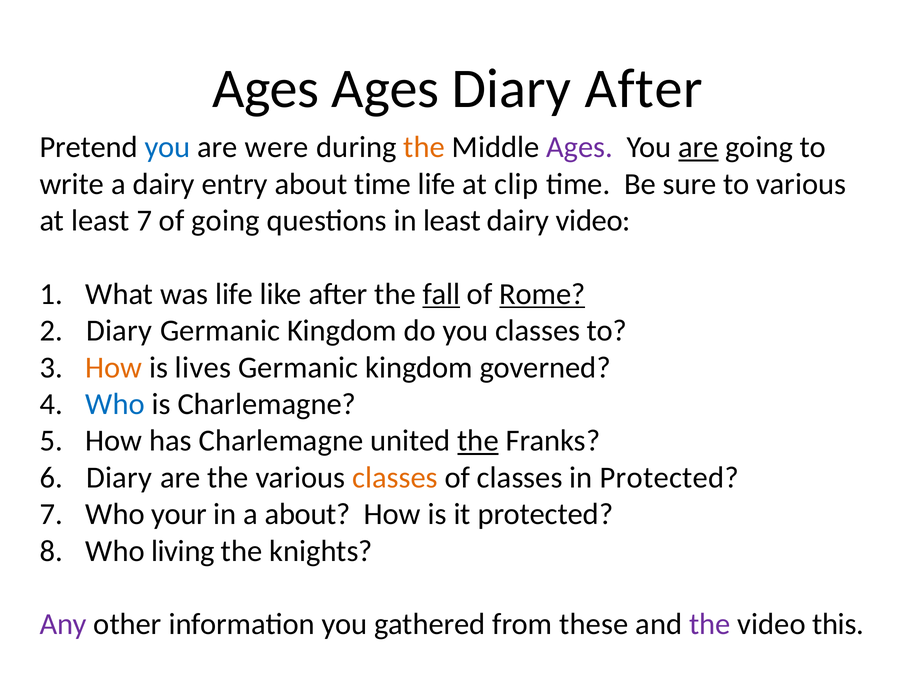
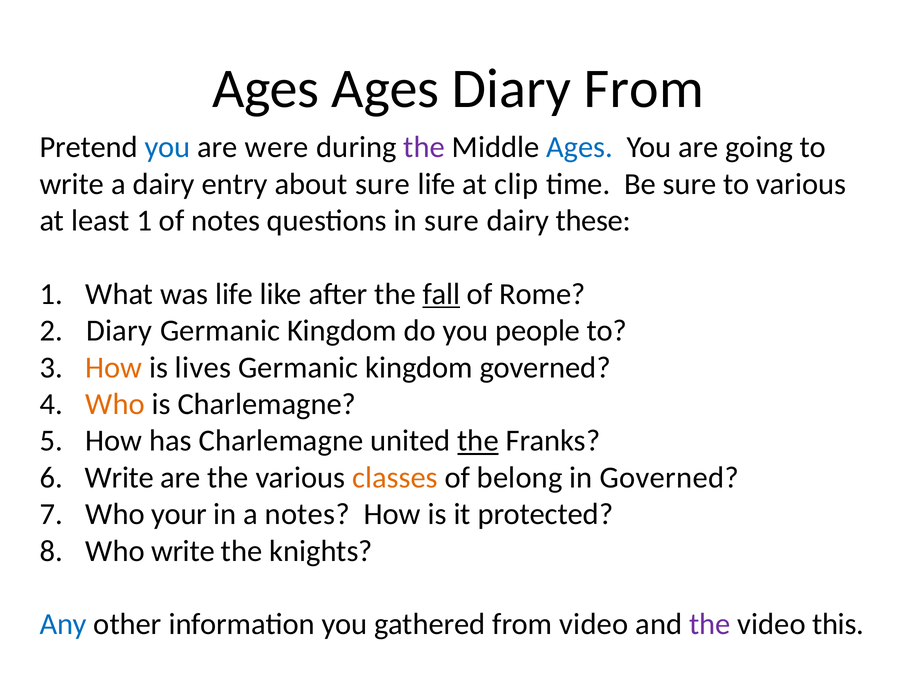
Diary After: After -> From
the at (424, 147) colour: orange -> purple
Ages at (580, 147) colour: purple -> blue
are at (699, 147) underline: present -> none
about time: time -> sure
least 7: 7 -> 1
of going: going -> notes
in least: least -> sure
dairy video: video -> these
Rome underline: present -> none
you classes: classes -> people
Who at (115, 404) colour: blue -> orange
Diary at (119, 477): Diary -> Write
of classes: classes -> belong
in Protected: Protected -> Governed
a about: about -> notes
Who living: living -> write
Any colour: purple -> blue
from these: these -> video
